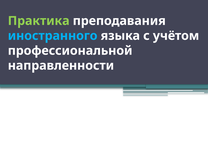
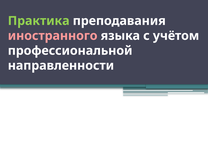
иностранного colour: light blue -> pink
